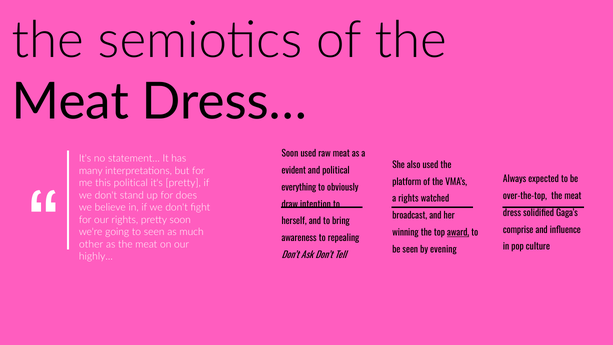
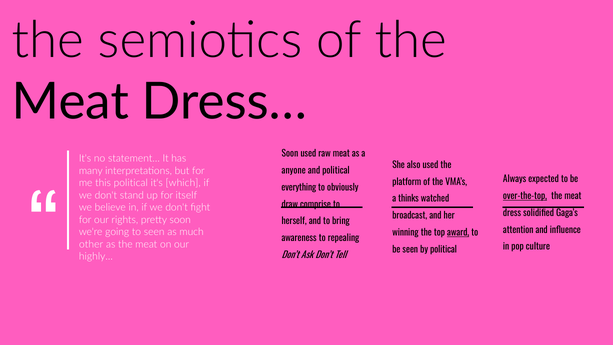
evident: evident -> anyone
it's pretty: pretty -> which
does: does -> itself
over-the-top underline: none -> present
a rights: rights -> thinks
intention: intention -> comprise
comprise: comprise -> attention
by evening: evening -> political
